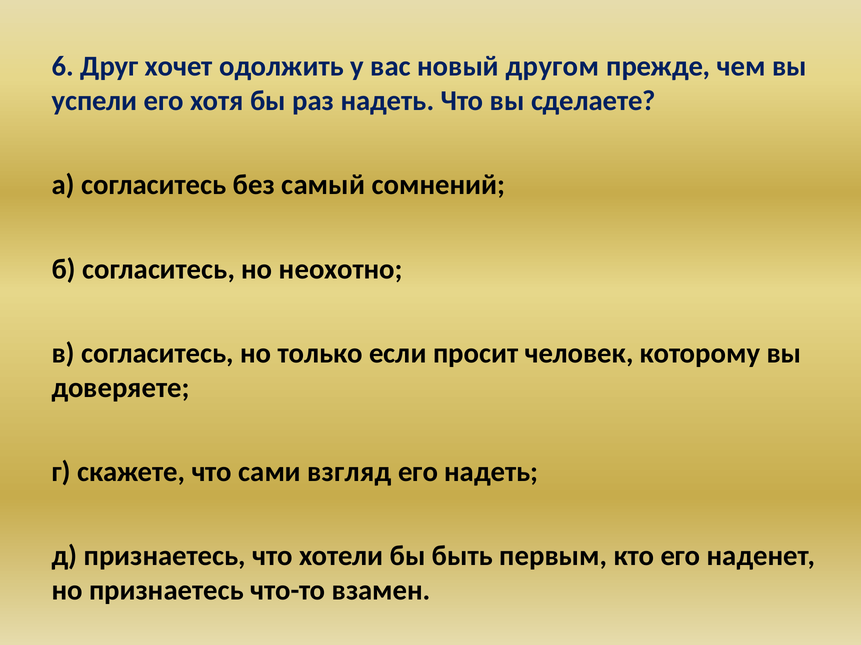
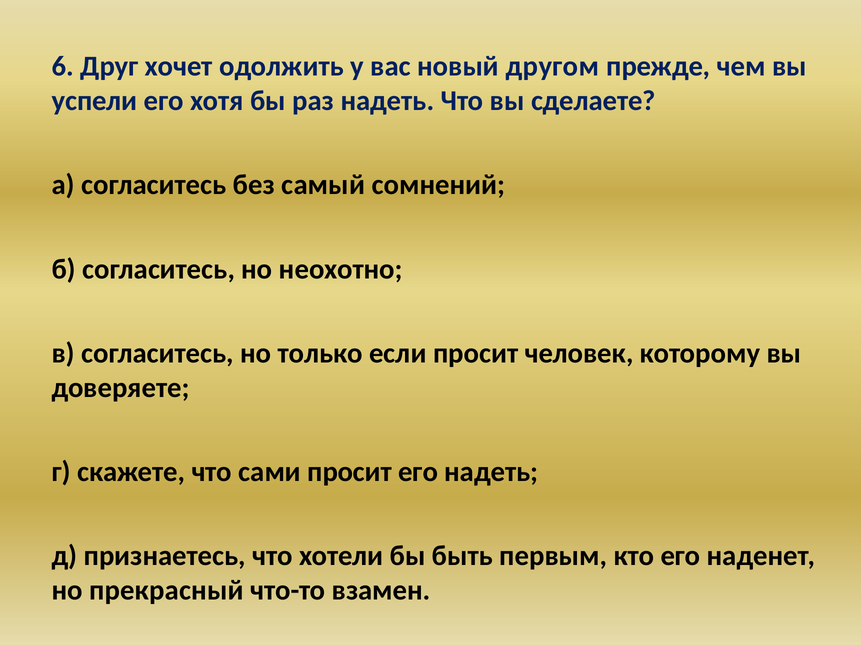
сами взгляд: взгляд -> просит
но признаетесь: признаетесь -> прекрасный
